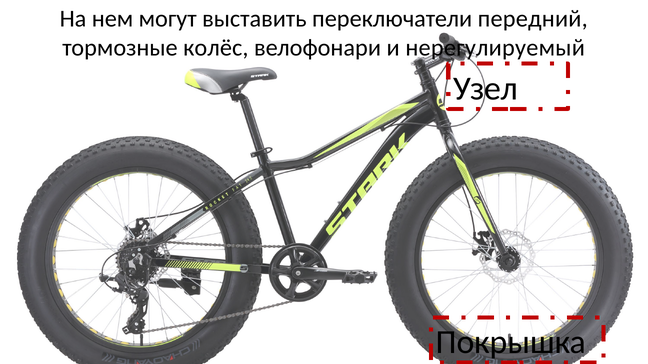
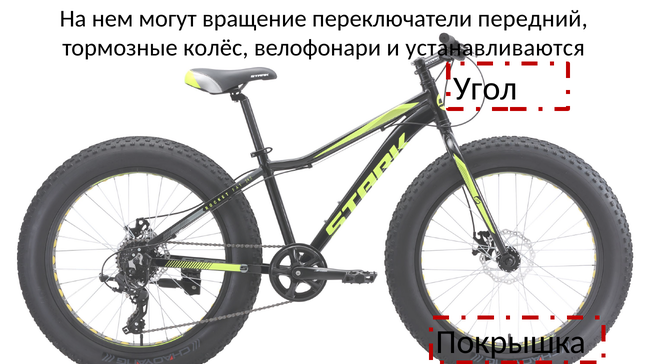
выставить: выставить -> вращение
нерегулируемый: нерегулируемый -> устанавливаются
Узел: Узел -> Угол
